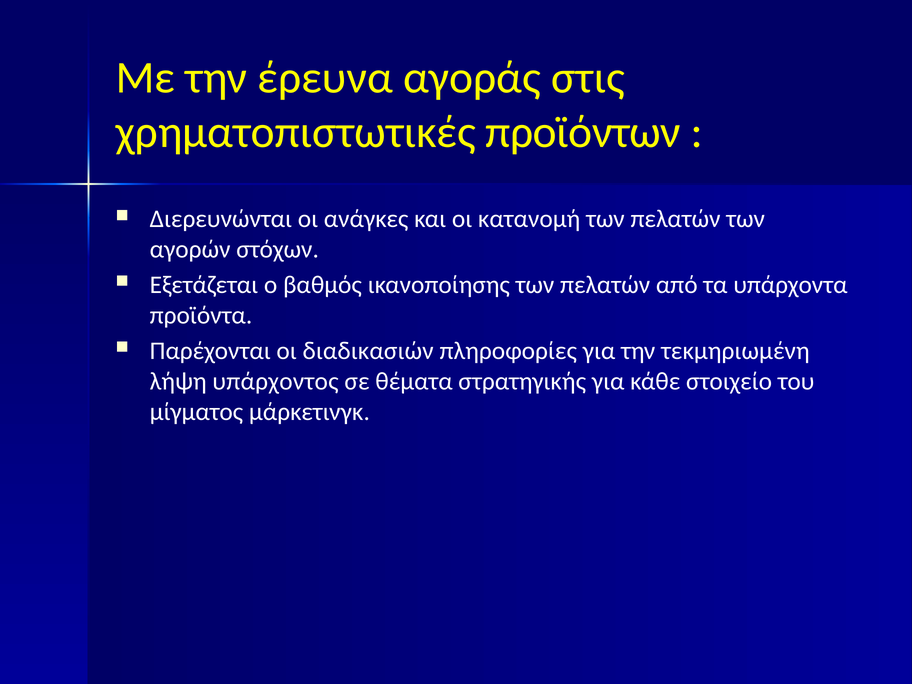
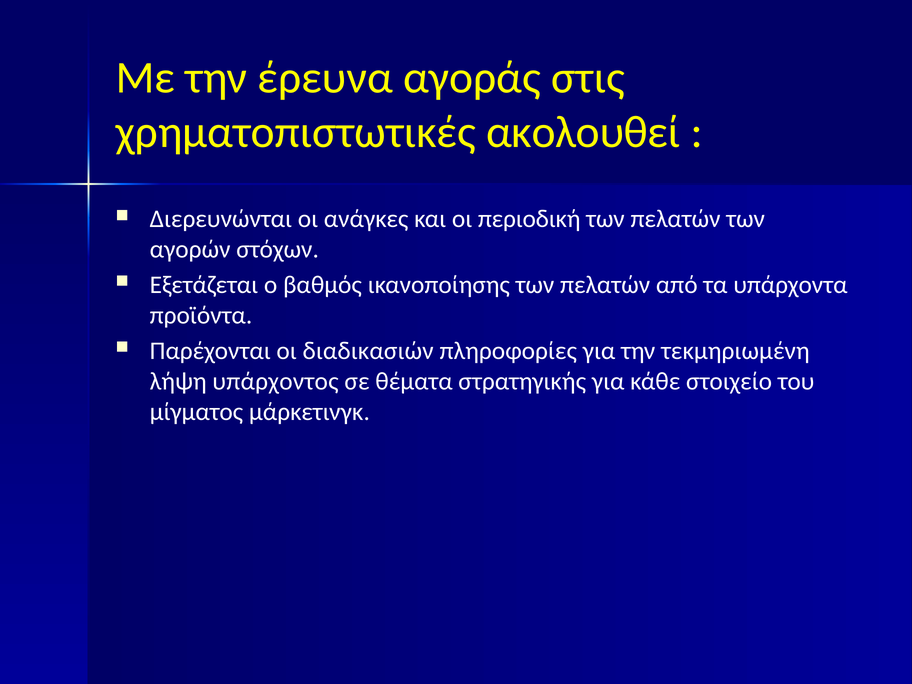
προϊόντων: προϊόντων -> ακολουθεί
κατανομή: κατανομή -> περιοδική
